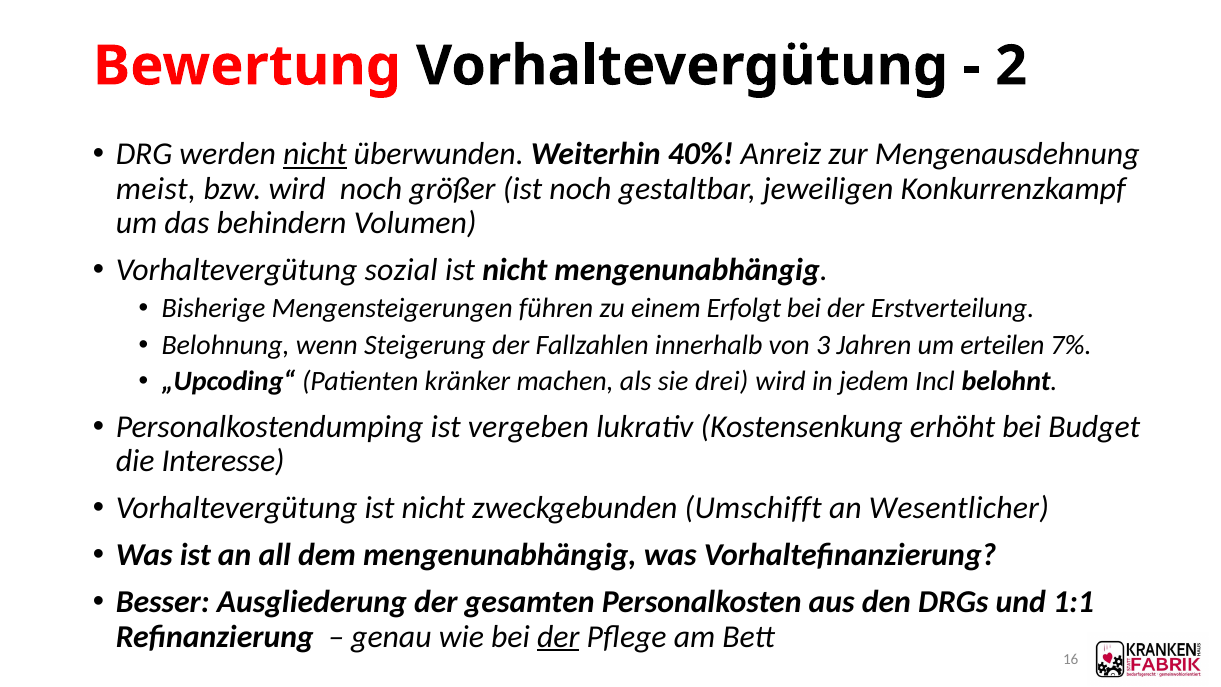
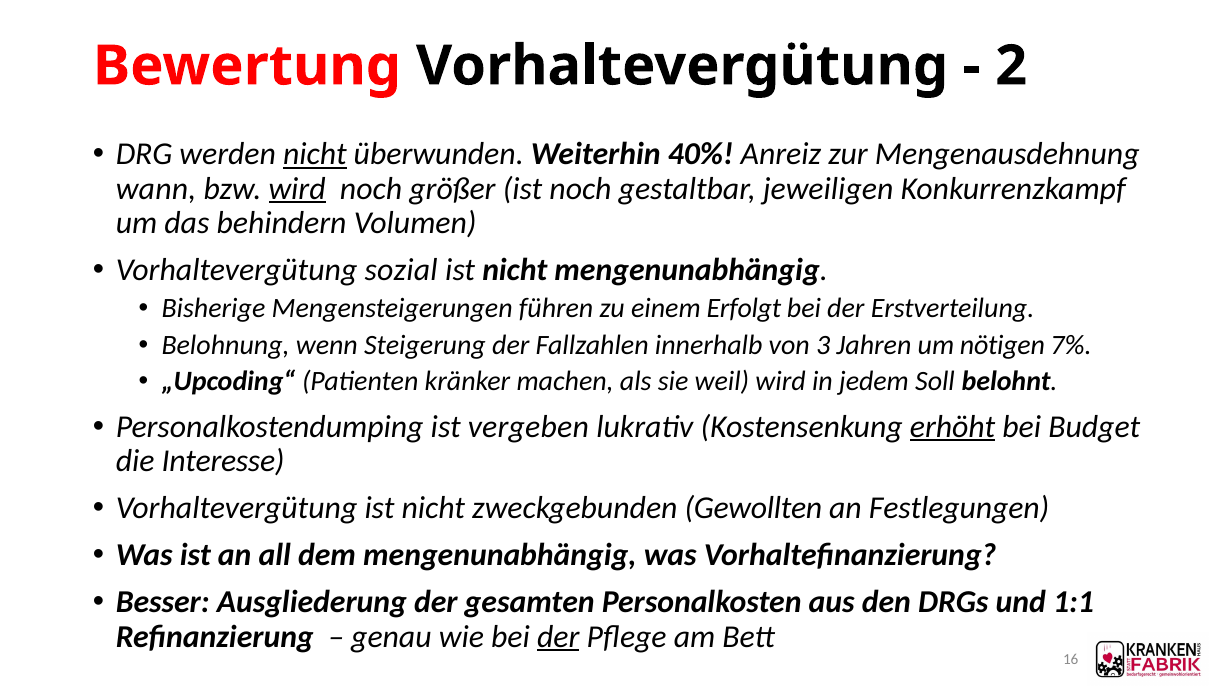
meist: meist -> wann
wird at (297, 189) underline: none -> present
erteilen: erteilen -> nötigen
drei: drei -> weil
Incl: Incl -> Soll
erhöht underline: none -> present
Umschifft: Umschifft -> Gewollten
Wesentlicher: Wesentlicher -> Festlegungen
